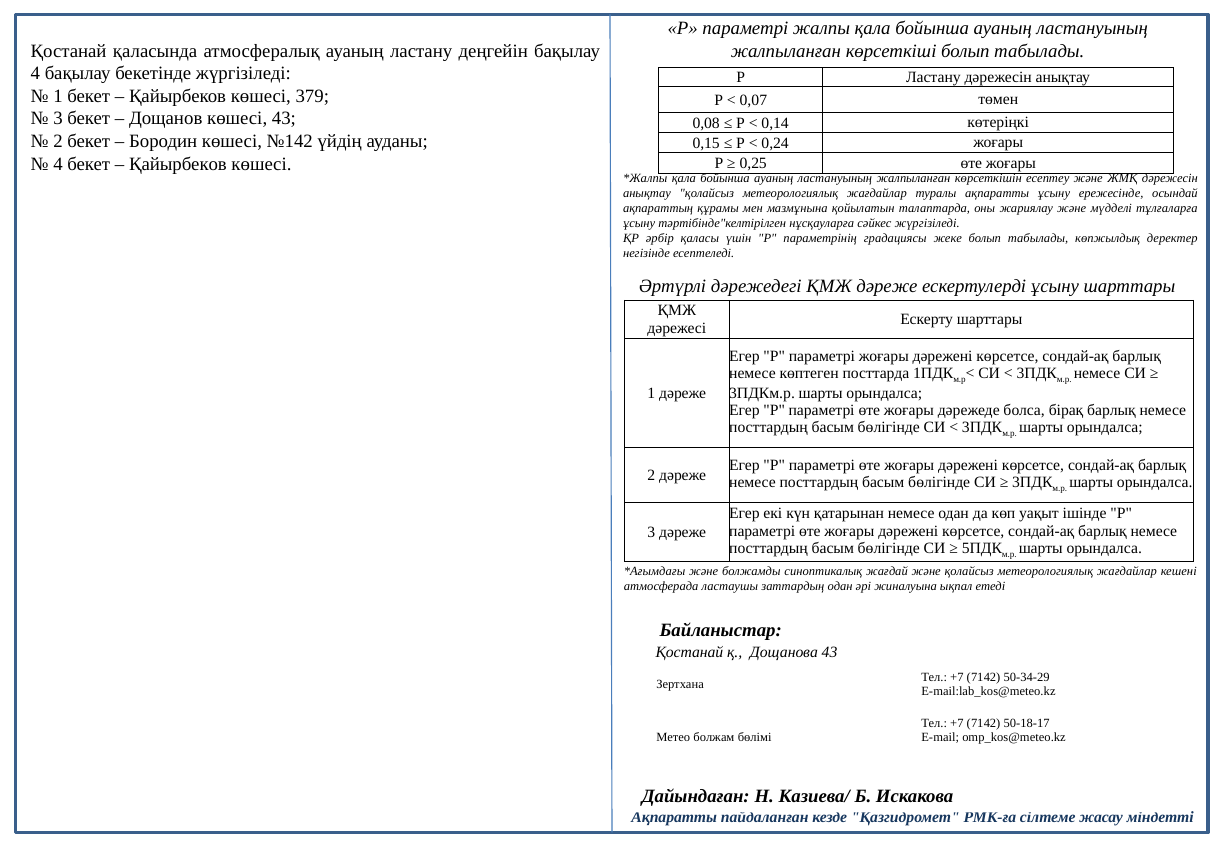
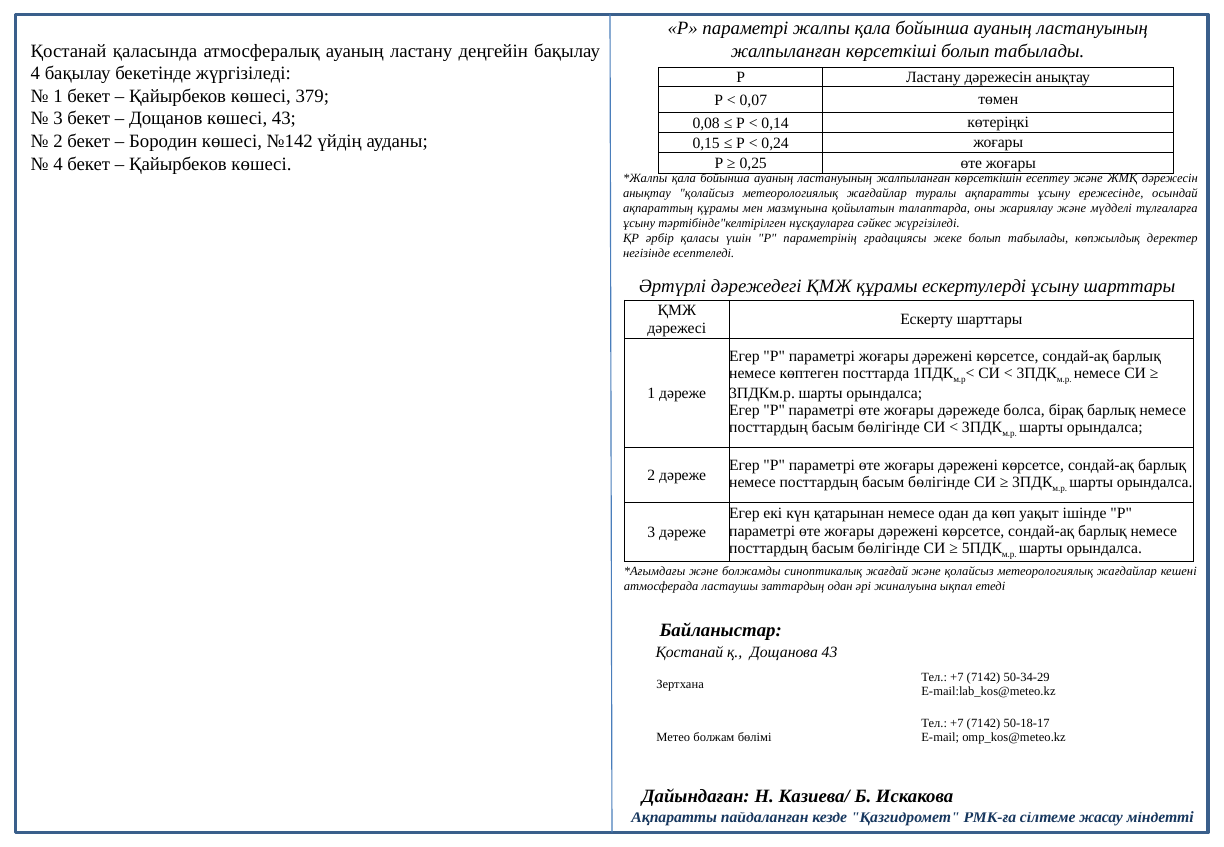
ҚМЖ дәреже: дәреже -> құрамы
